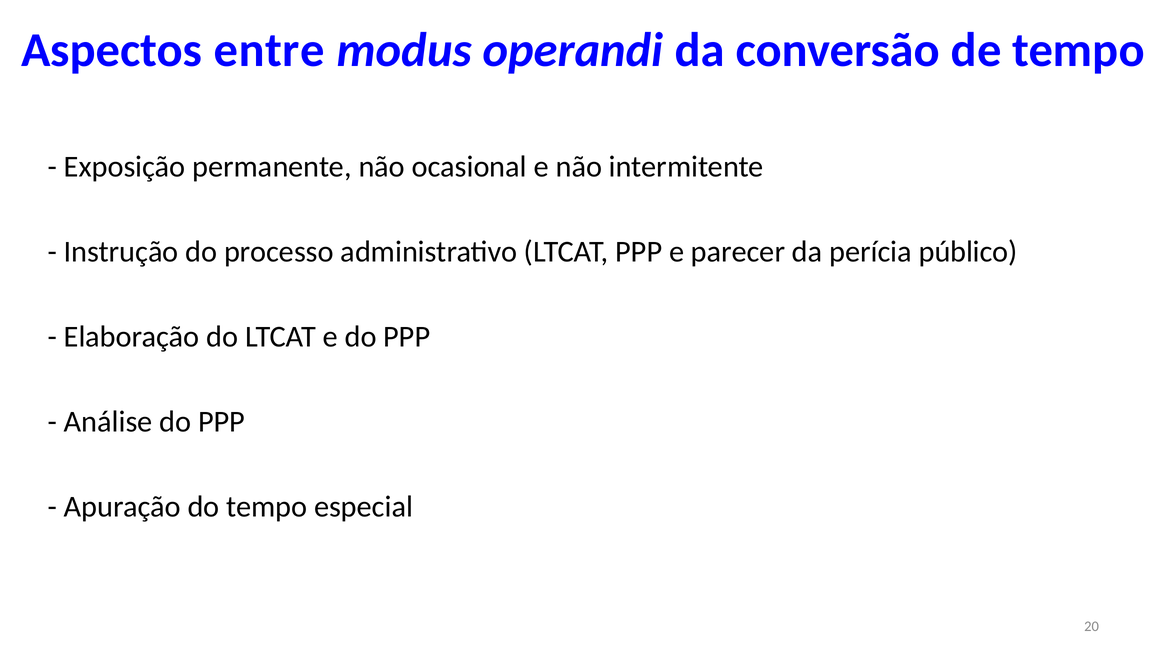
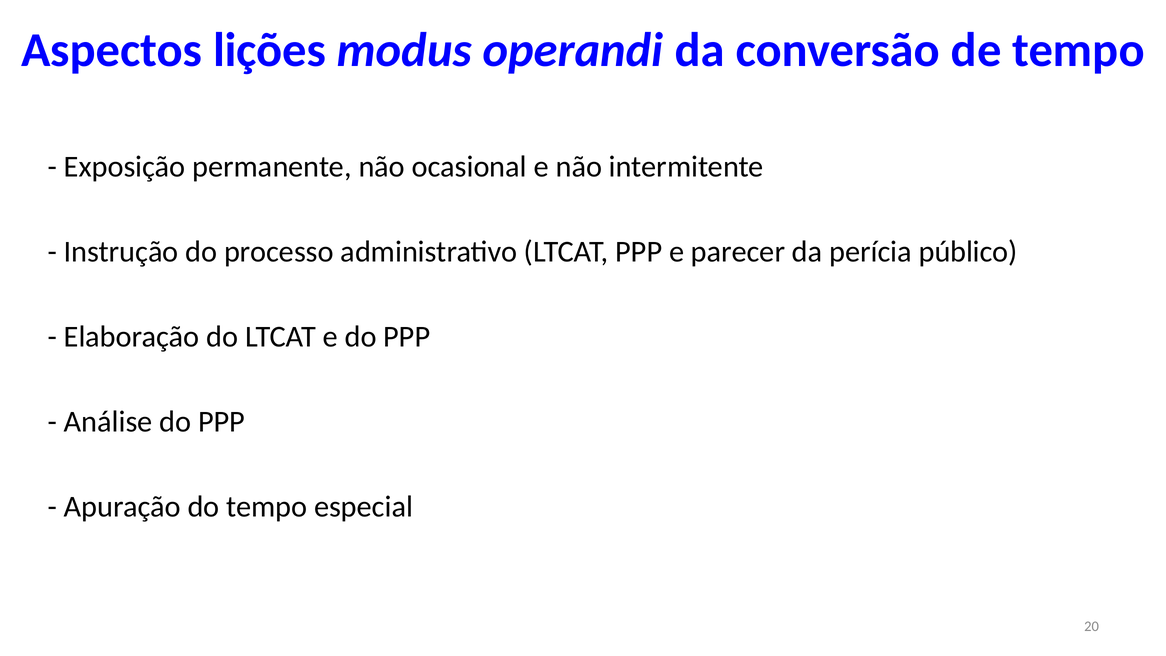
entre: entre -> lições
